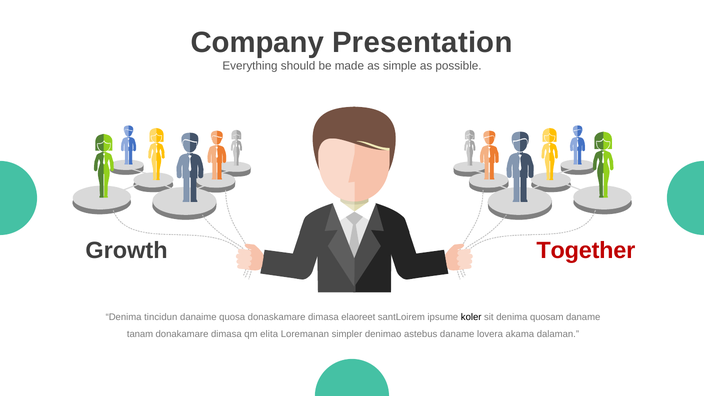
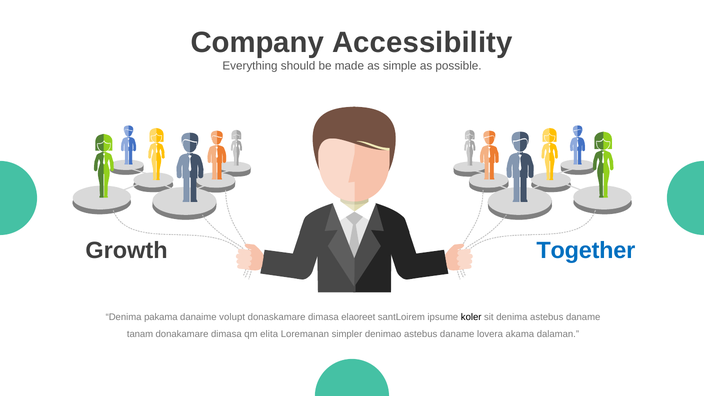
Presentation: Presentation -> Accessibility
Together colour: red -> blue
tincidun: tincidun -> pakama
quosa: quosa -> volupt
denima quosam: quosam -> astebus
